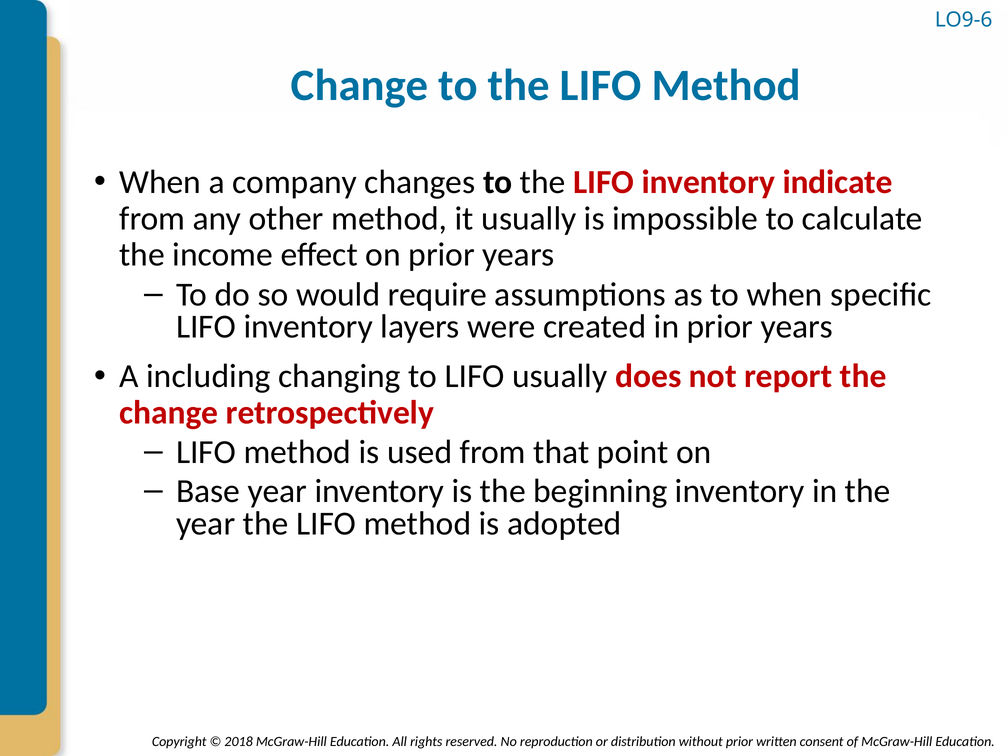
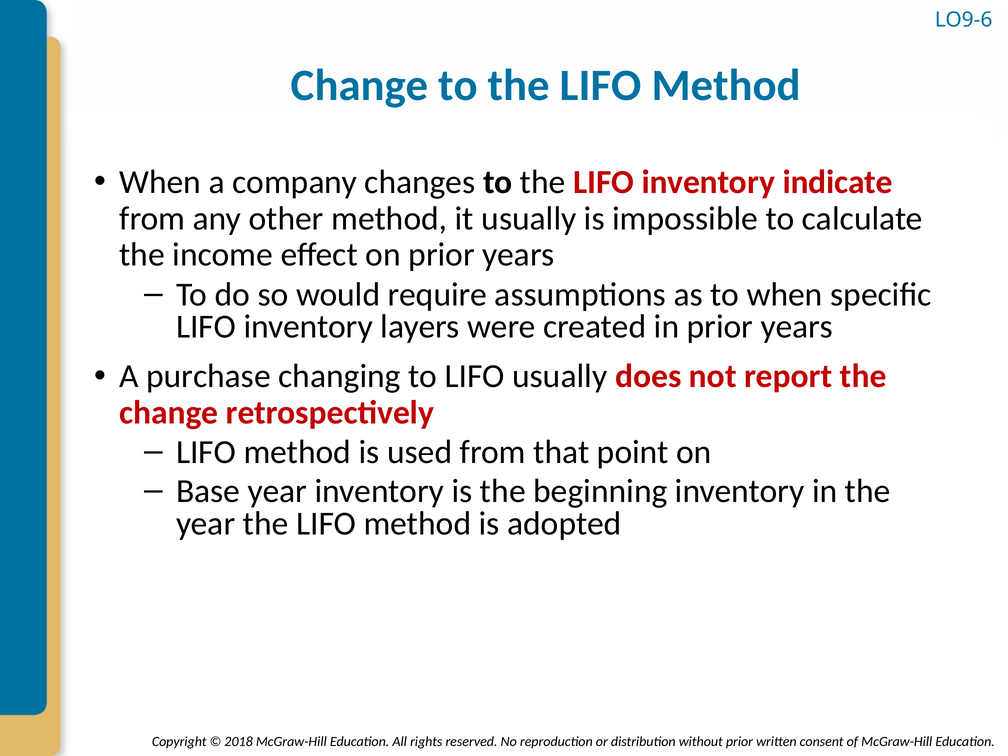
including: including -> purchase
